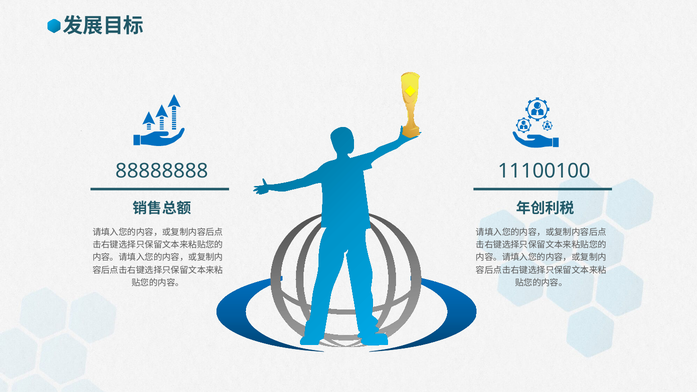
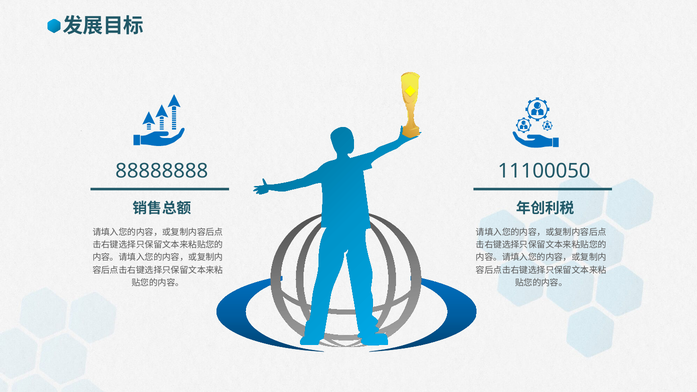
11100100: 11100100 -> 11100050
